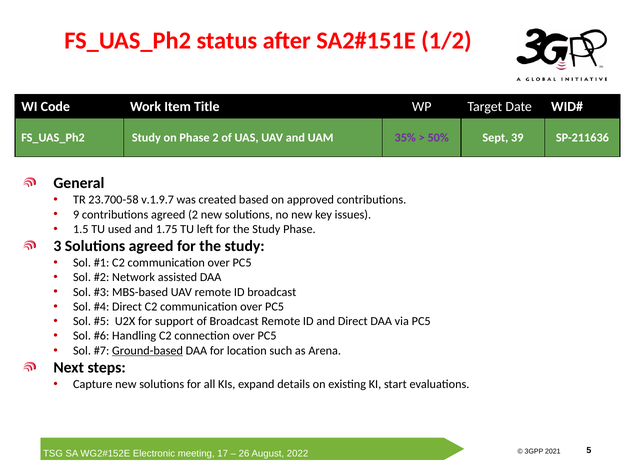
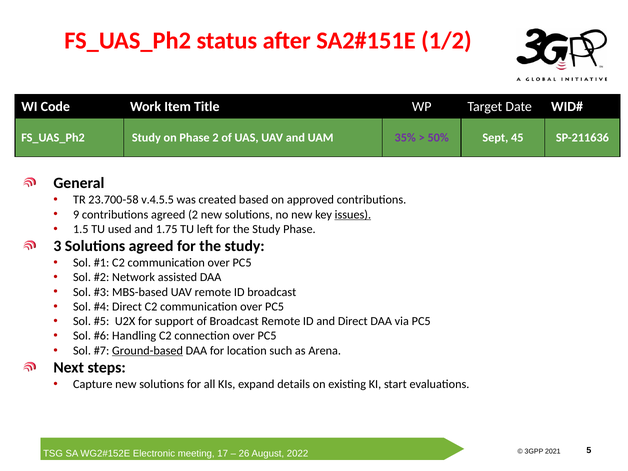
39: 39 -> 45
v.1.9.7: v.1.9.7 -> v.4.5.5
issues underline: none -> present
